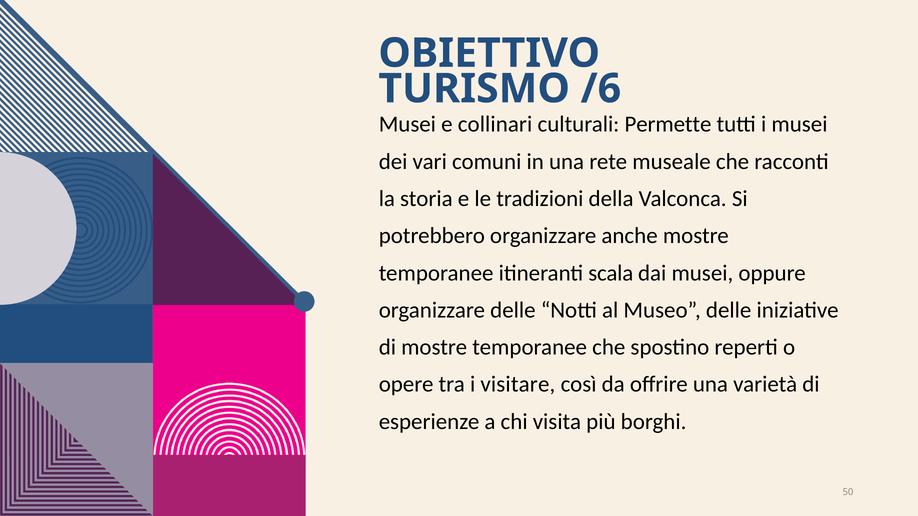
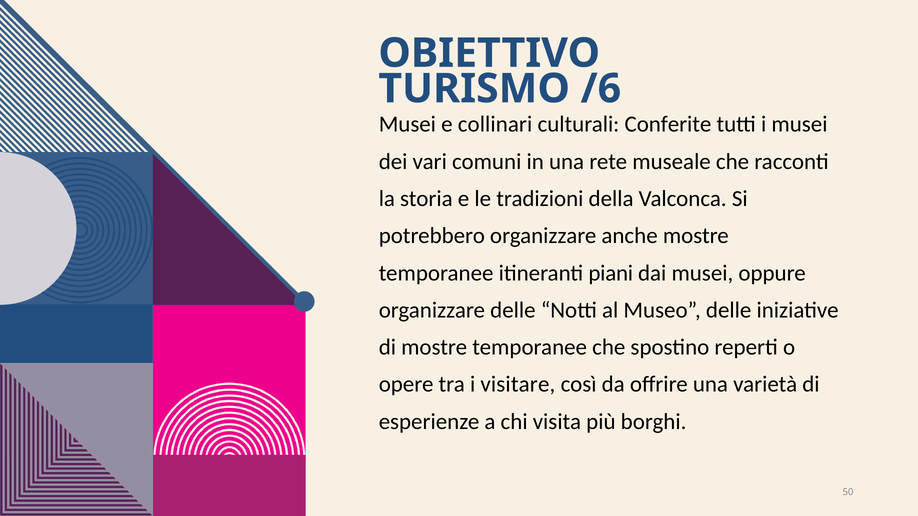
Permette: Permette -> Conferite
scala: scala -> piani
